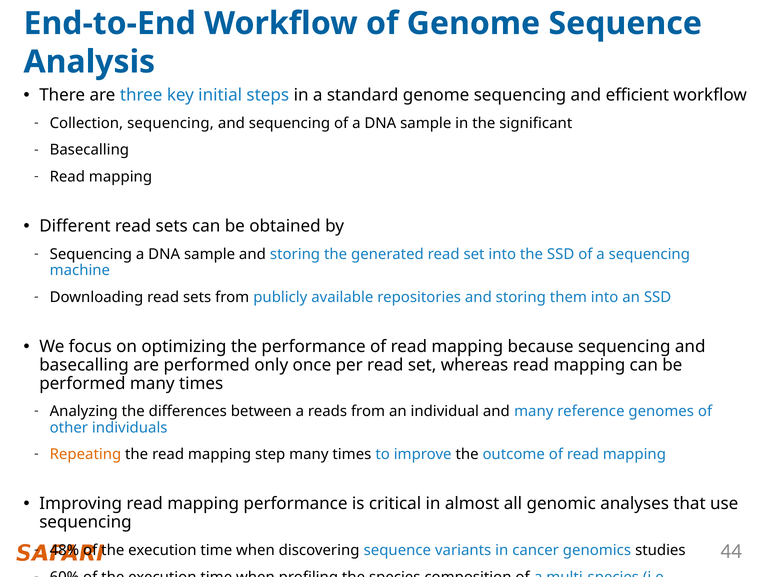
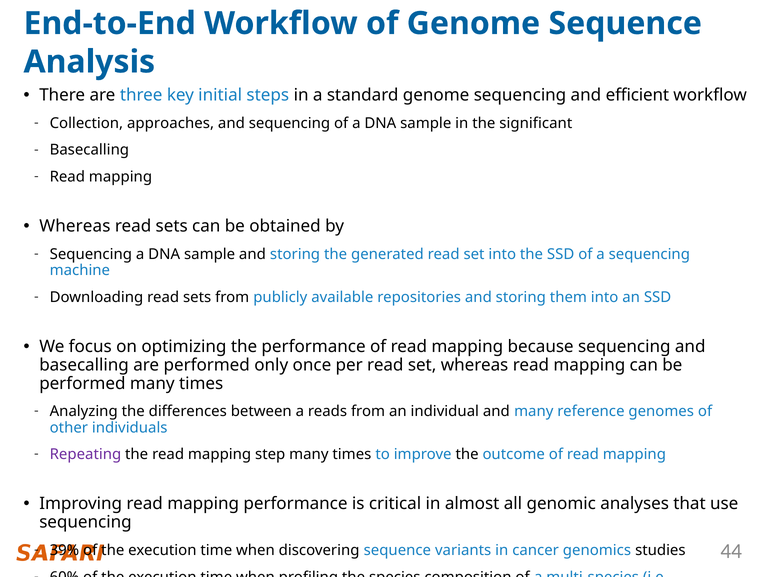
Collection sequencing: sequencing -> approaches
Different at (75, 226): Different -> Whereas
Repeating colour: orange -> purple
48%: 48% -> 39%
